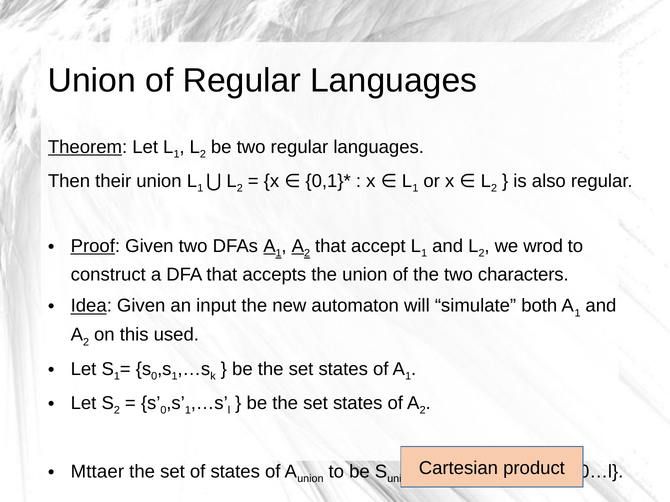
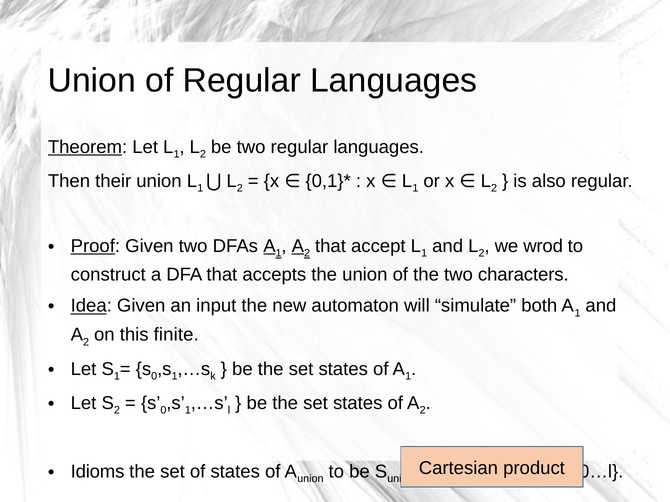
used: used -> finite
Mttaer: Mttaer -> Idioms
